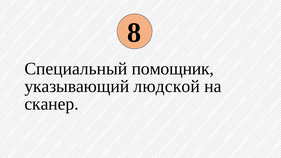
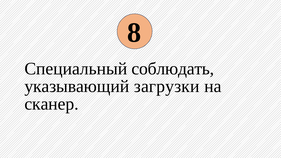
помощник: помощник -> соблюдать
людской: людской -> загрузки
